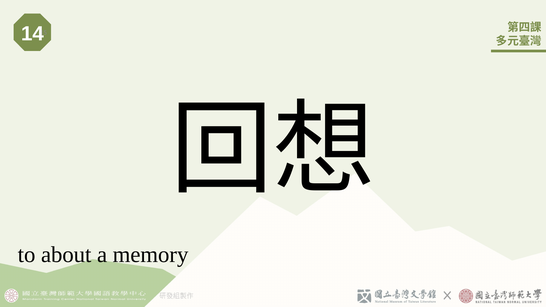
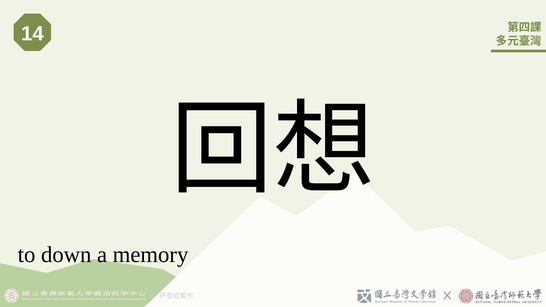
about: about -> down
